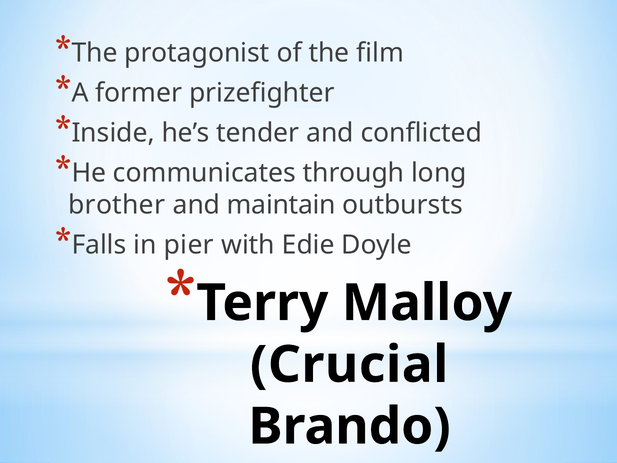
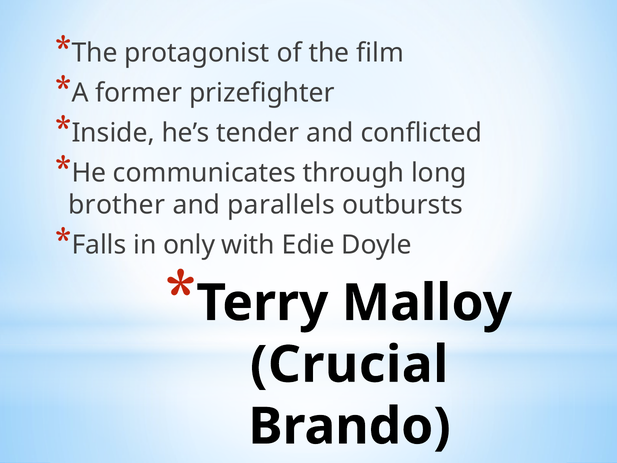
maintain: maintain -> parallels
pier: pier -> only
